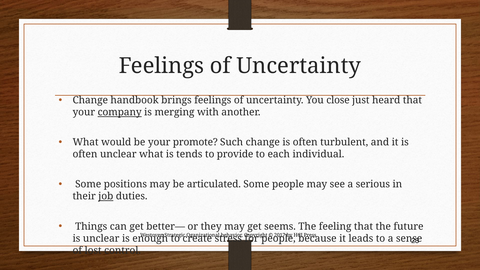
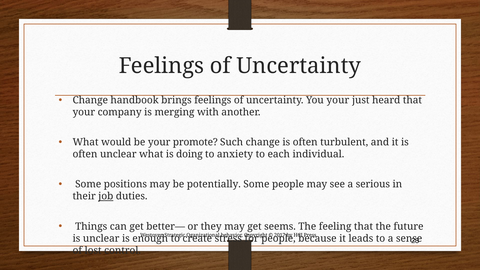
You close: close -> your
company underline: present -> none
tends: tends -> doing
provide: provide -> anxiety
articulated: articulated -> potentially
